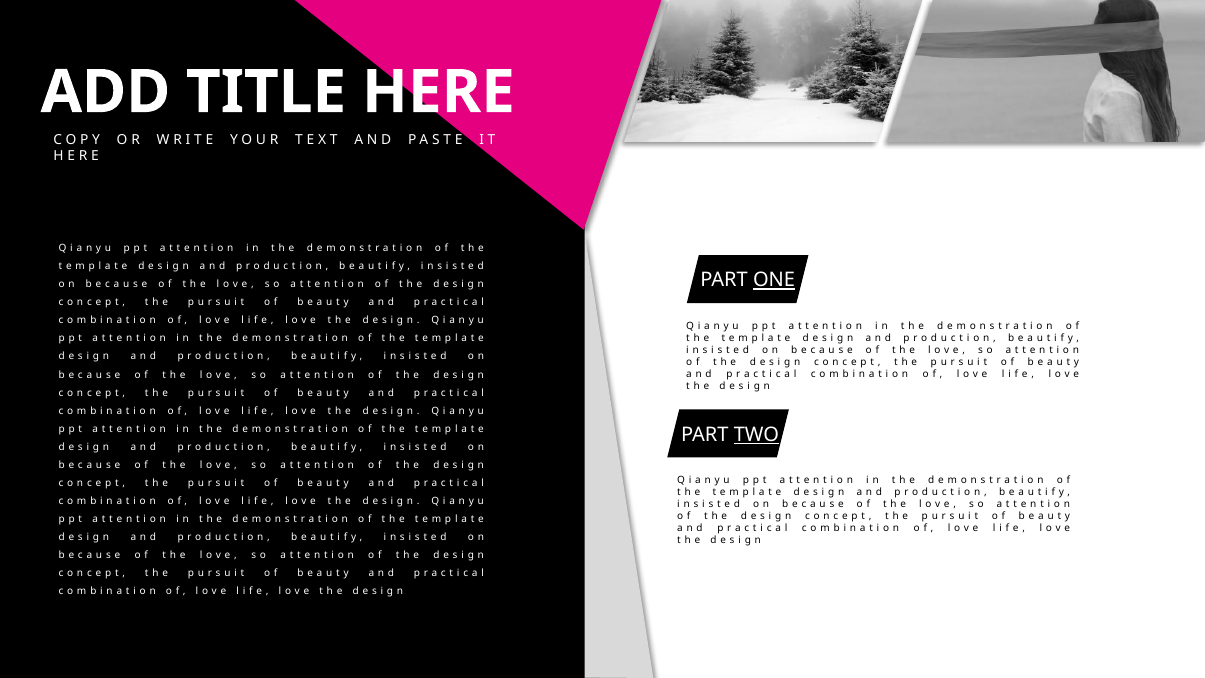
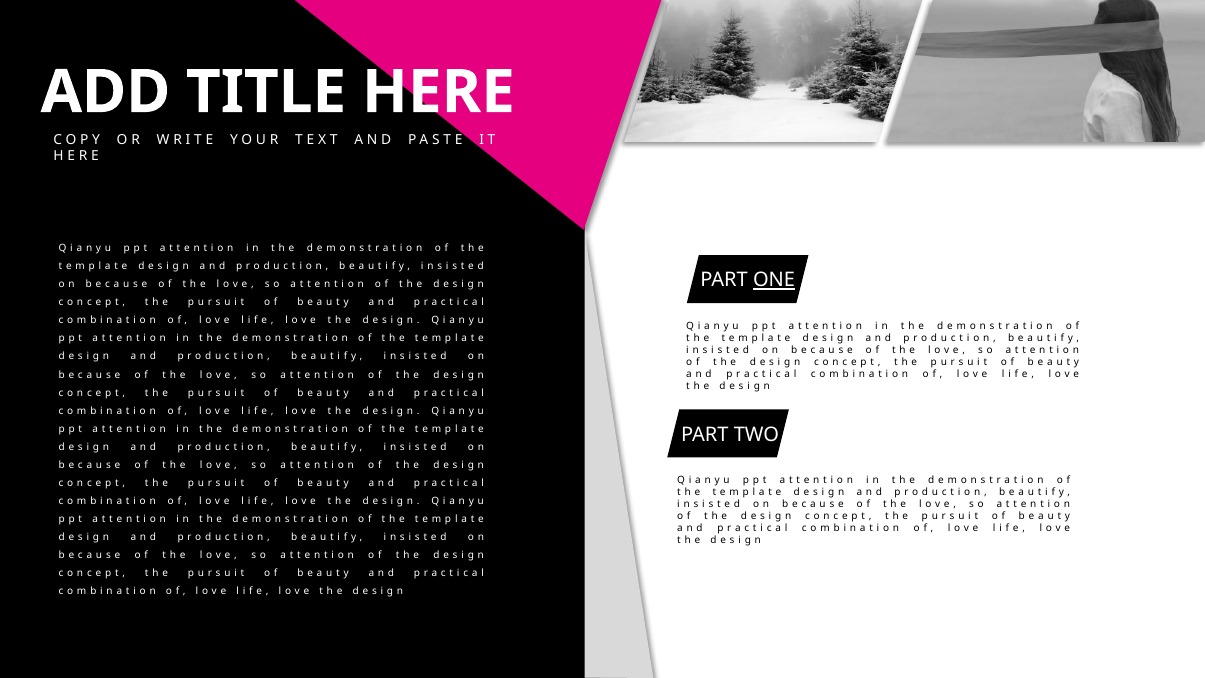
TWO underline: present -> none
